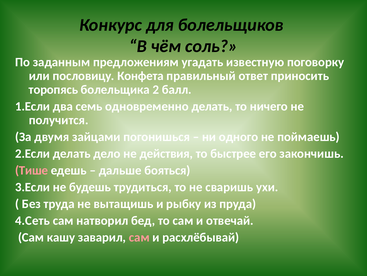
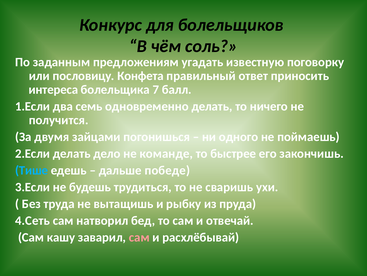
торопясь: торопясь -> интереса
2: 2 -> 7
действия: действия -> команде
Тише colour: pink -> light blue
бояться: бояться -> победе
